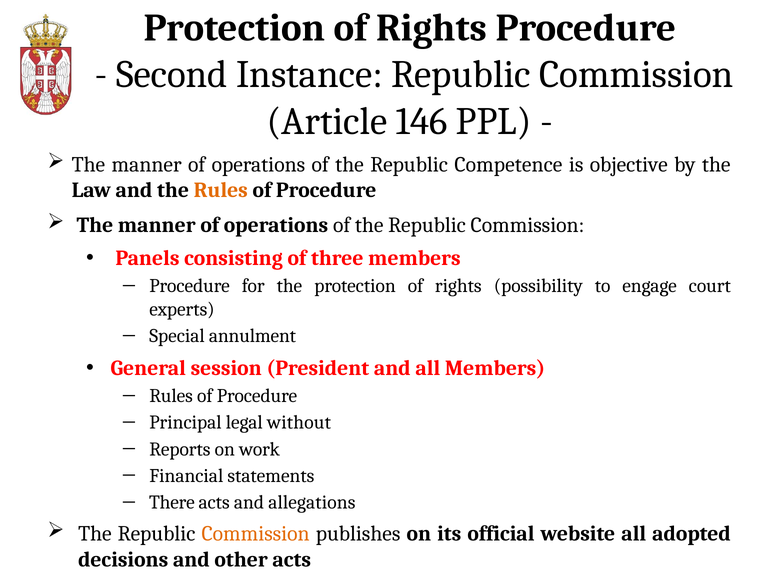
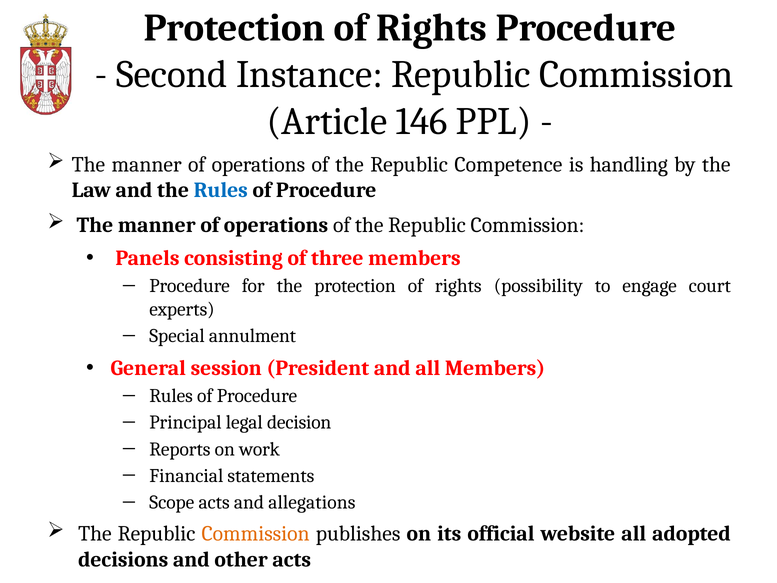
objective: objective -> handling
Rules at (221, 190) colour: orange -> blue
without: without -> decision
There: There -> Scope
